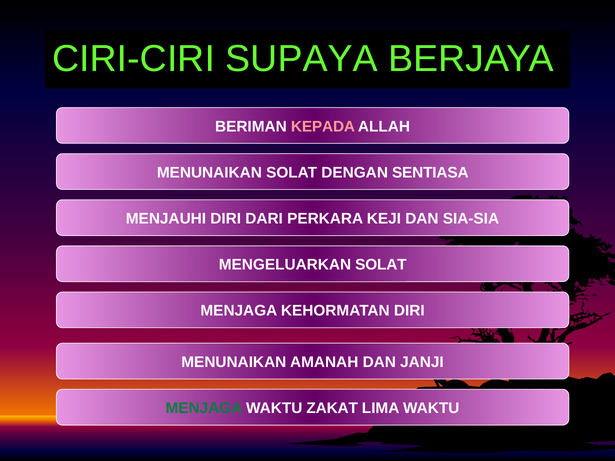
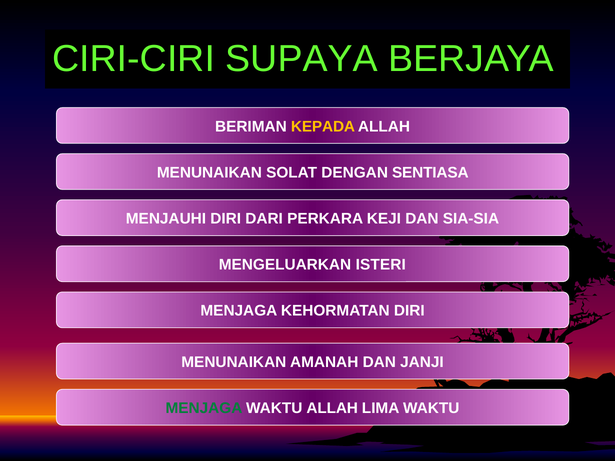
KEPADA colour: pink -> yellow
MENGELUARKAN SOLAT: SOLAT -> ISTERI
WAKTU ZAKAT: ZAKAT -> ALLAH
